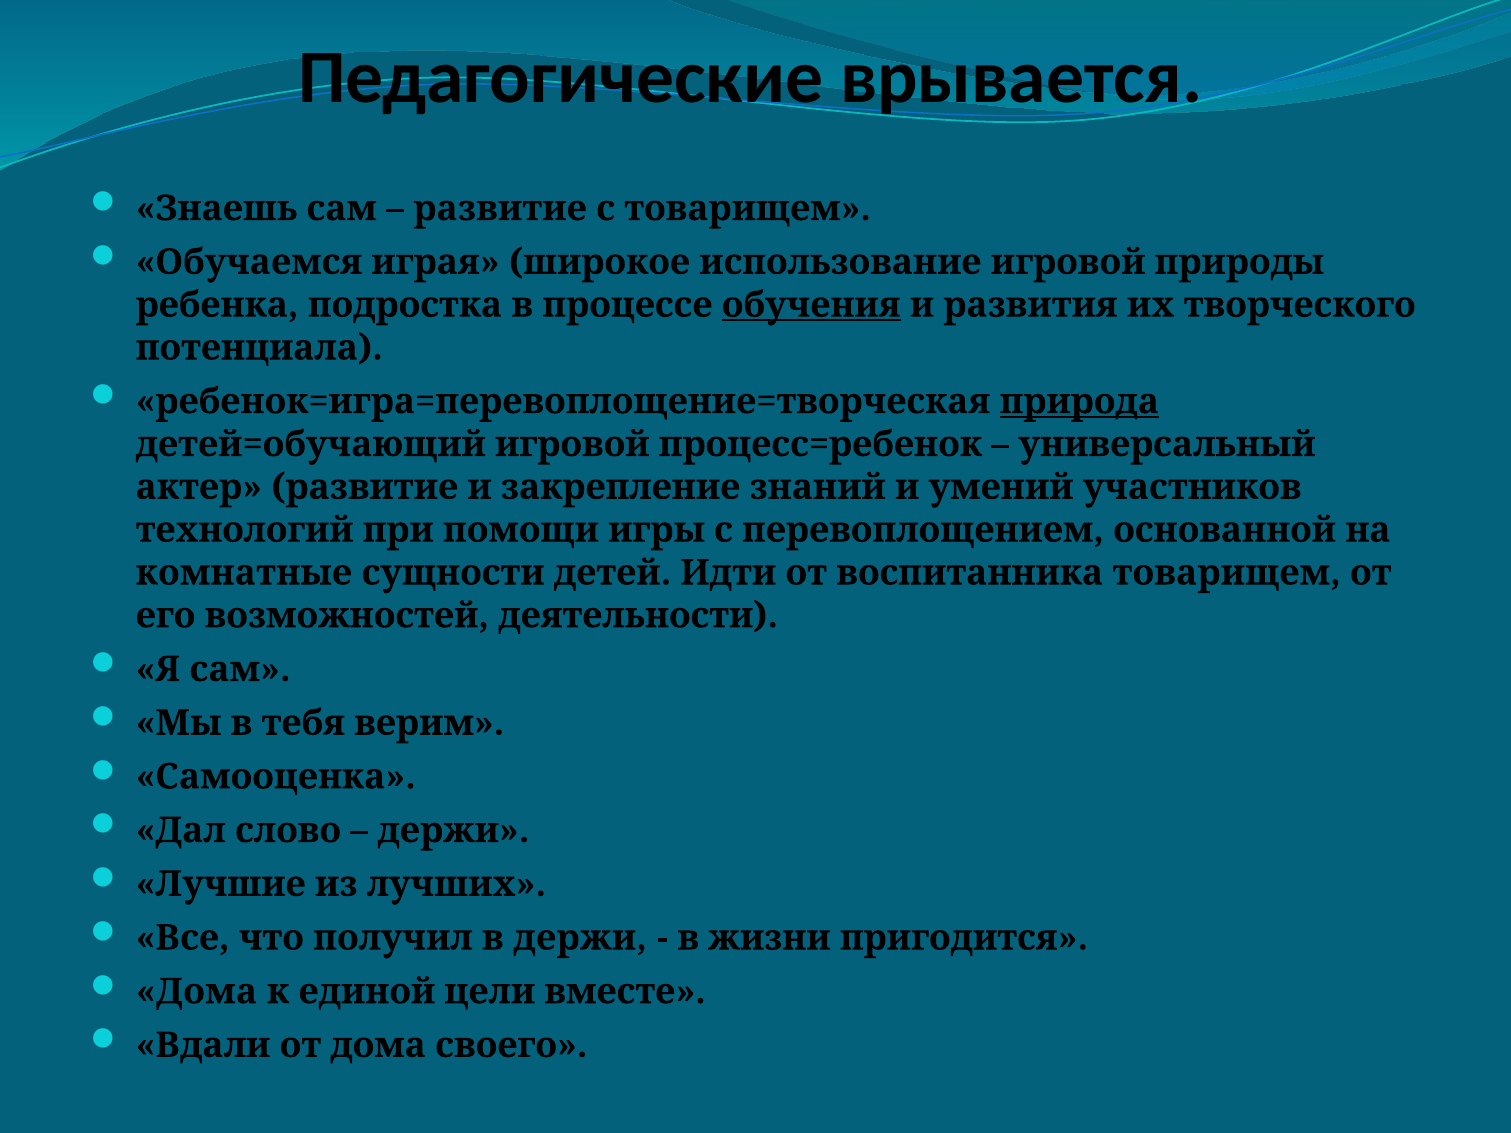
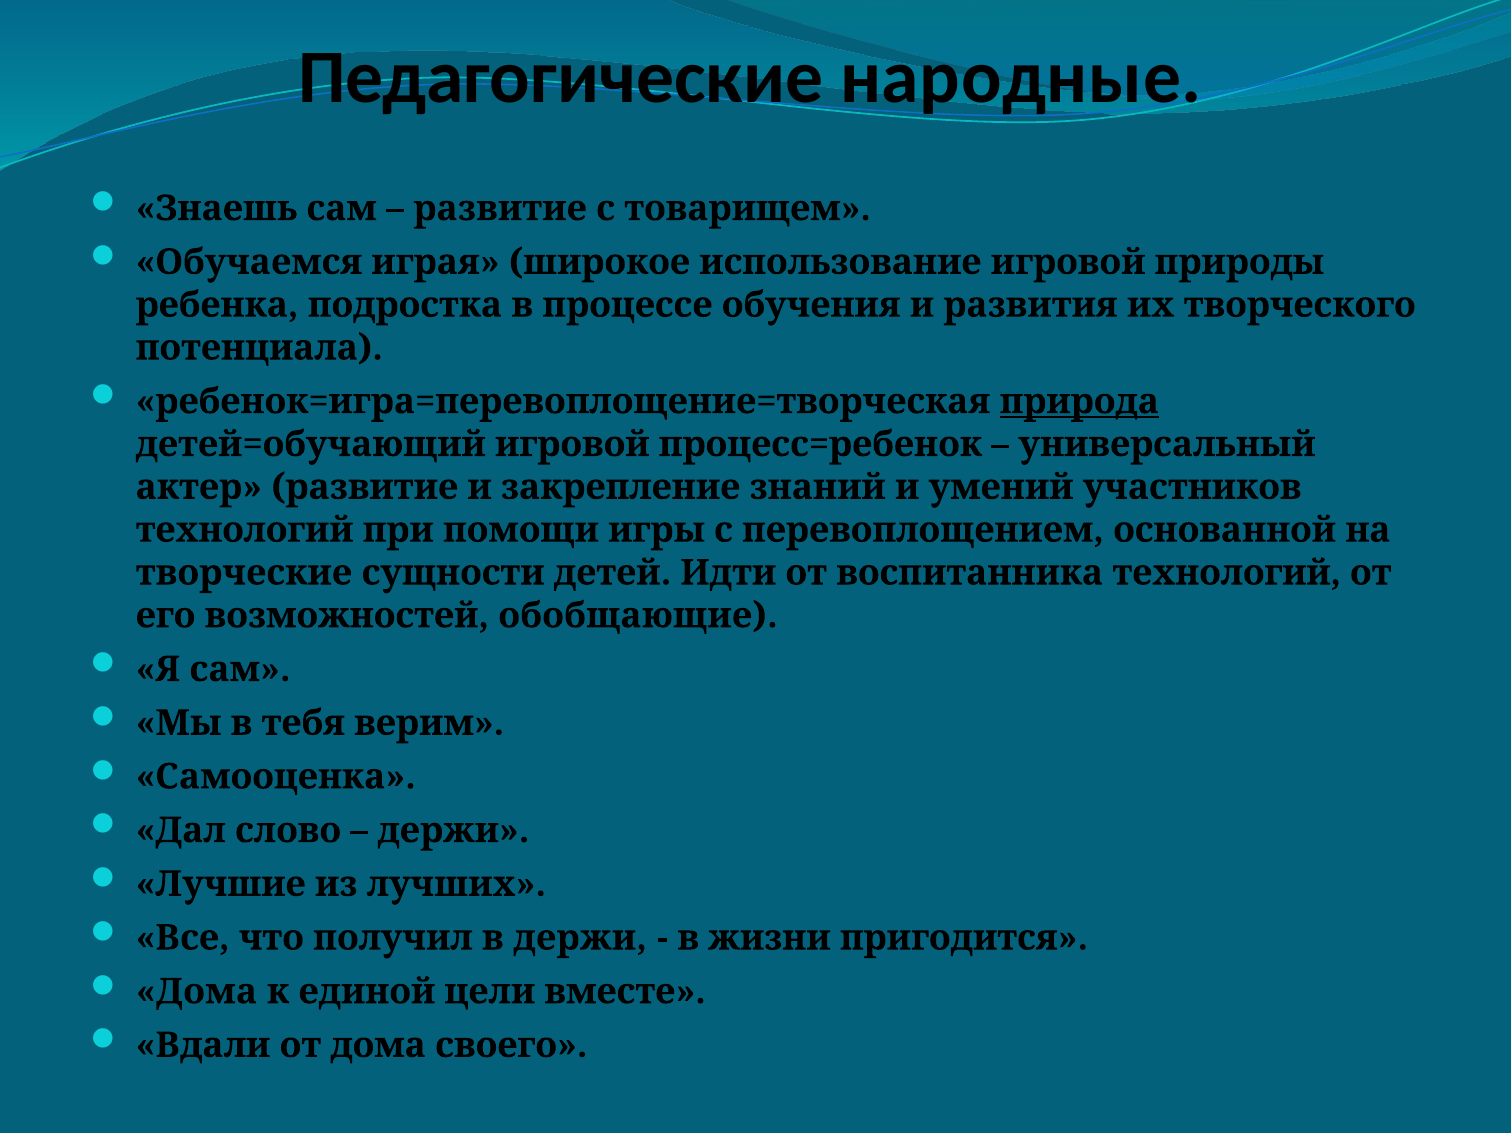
врывается: врывается -> народные
обучения underline: present -> none
комнатные: комнатные -> творческие
воспитанника товарищем: товарищем -> технологий
деятельности: деятельности -> обобщающие
